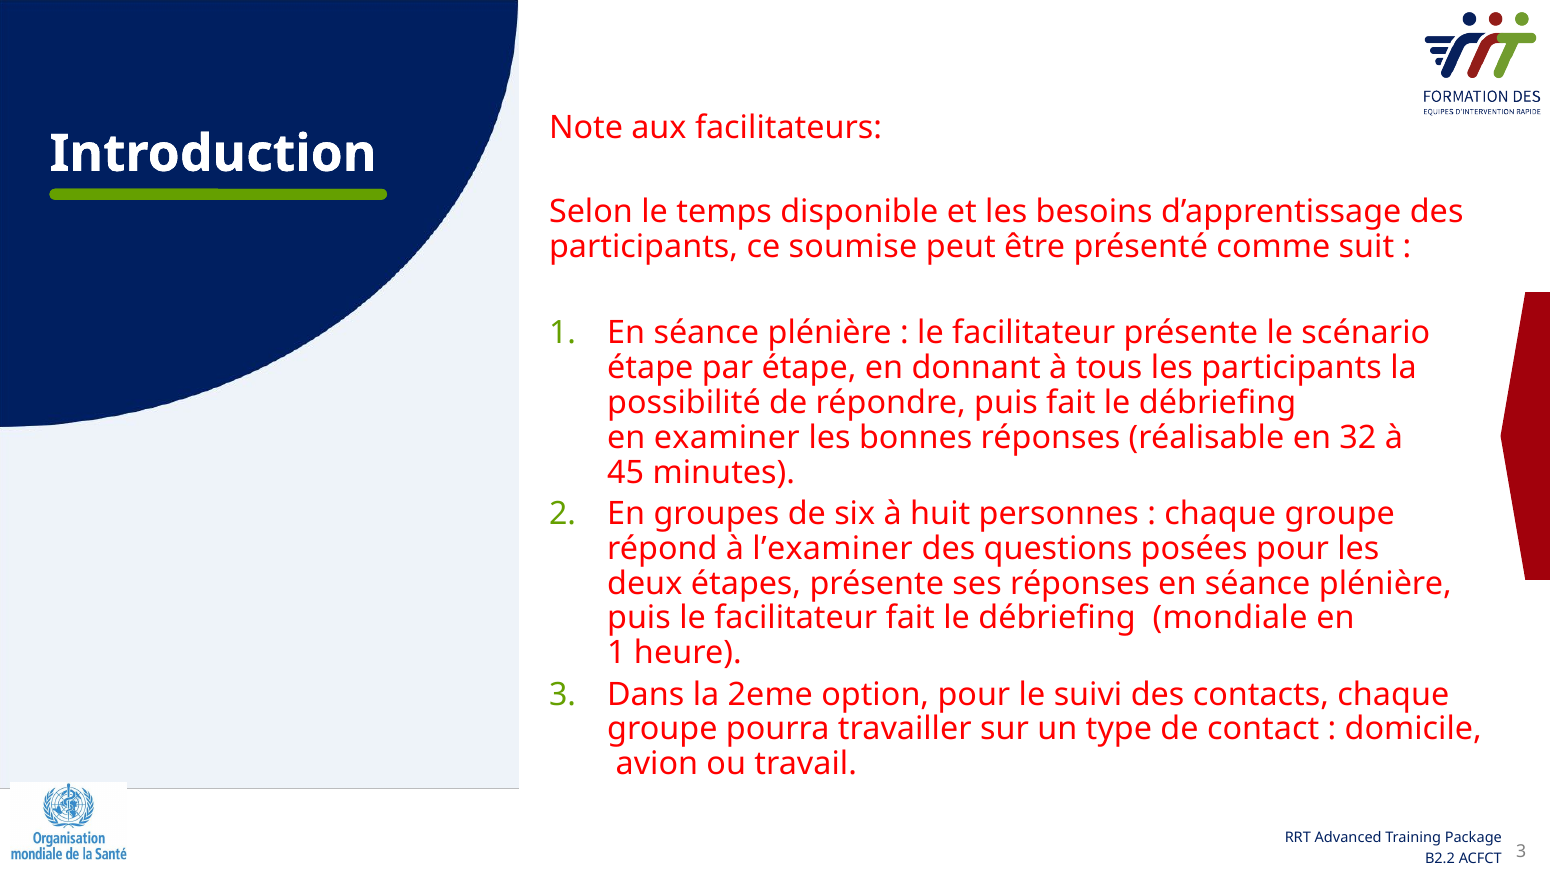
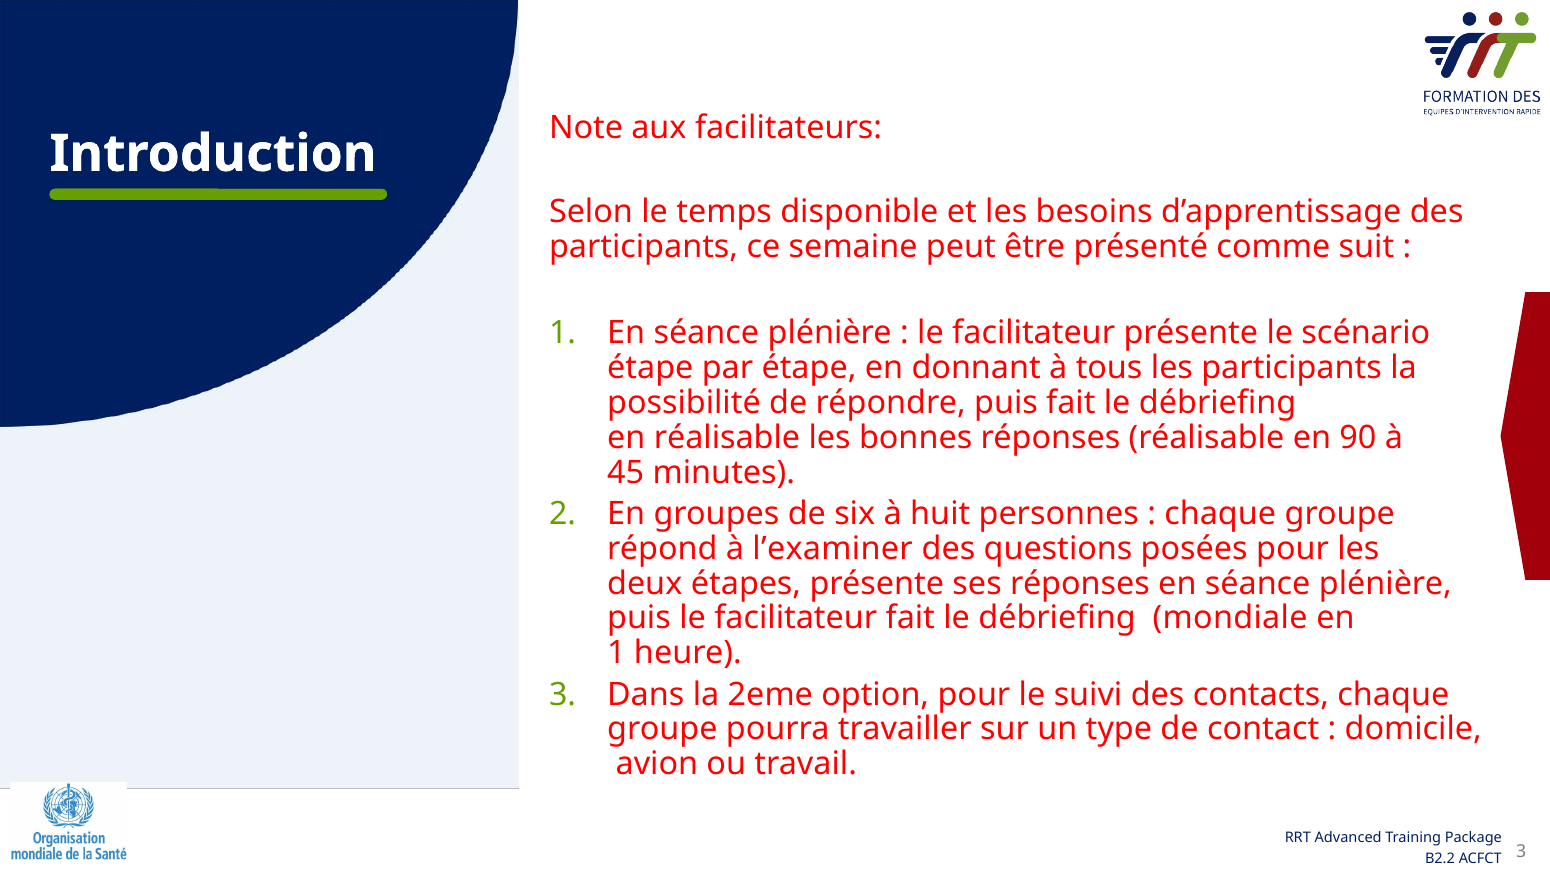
soumise: soumise -> semaine
en examiner: examiner -> réalisable
32: 32 -> 90
